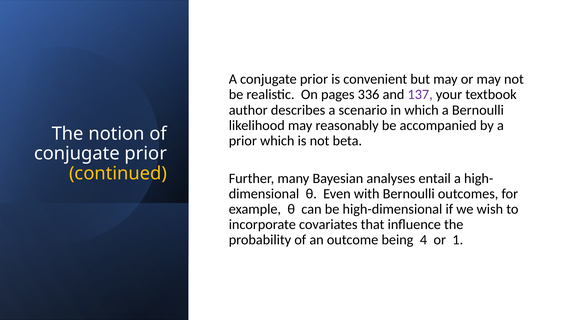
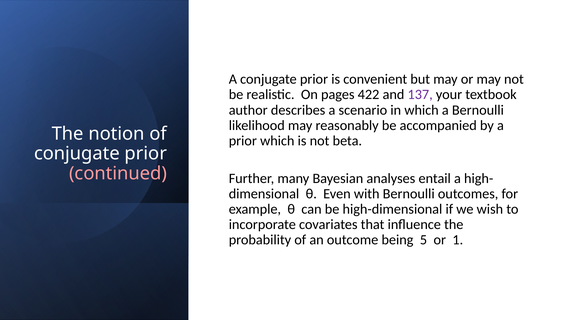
336: 336 -> 422
continued colour: yellow -> pink
4: 4 -> 5
